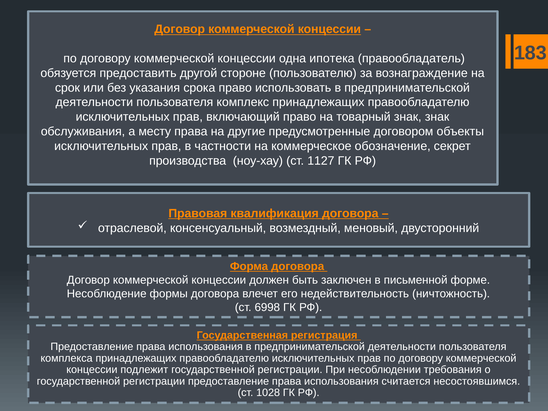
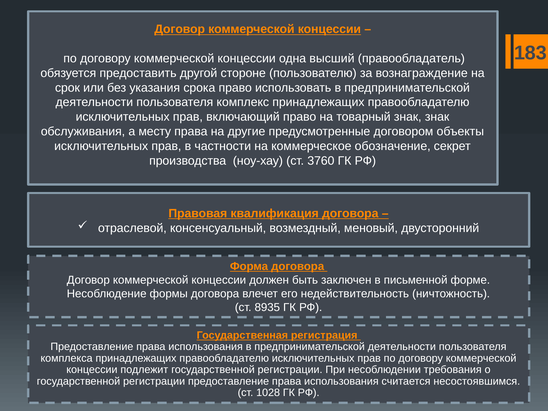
ипотека: ипотека -> высший
1127: 1127 -> 3760
6998: 6998 -> 8935
